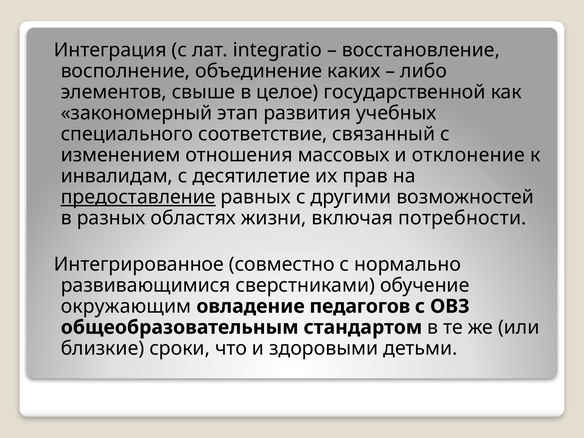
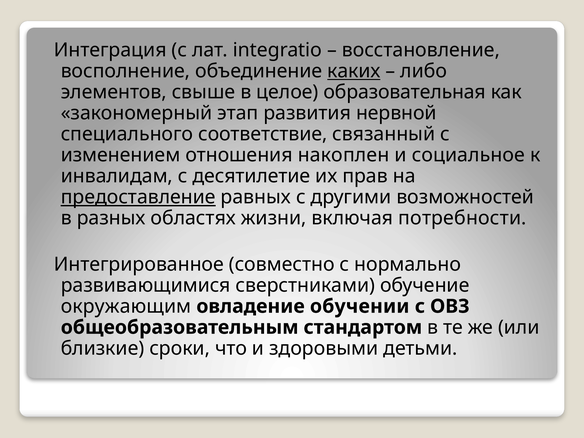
каких underline: none -> present
государственной: государственной -> образовательная
учебных: учебных -> нервной
массовых: массовых -> накоплен
отклонение: отклонение -> социальное
педагогов: педагогов -> обучении
